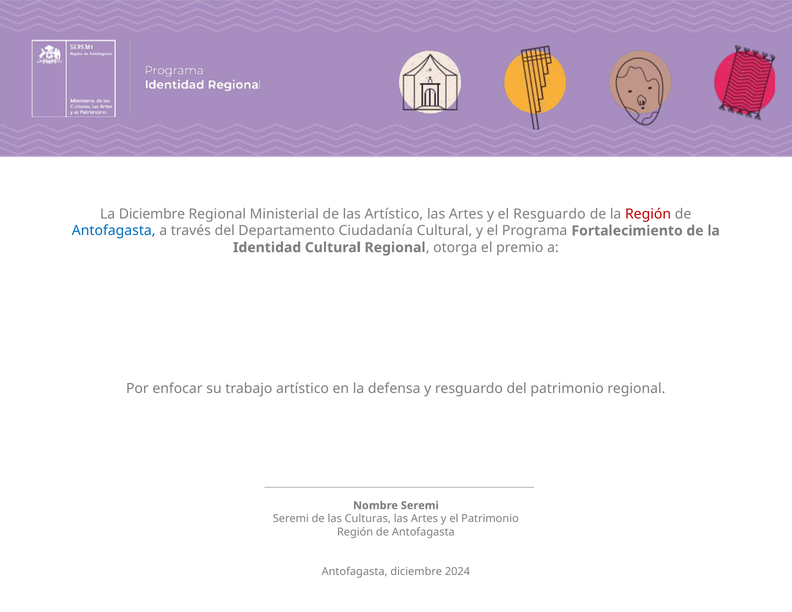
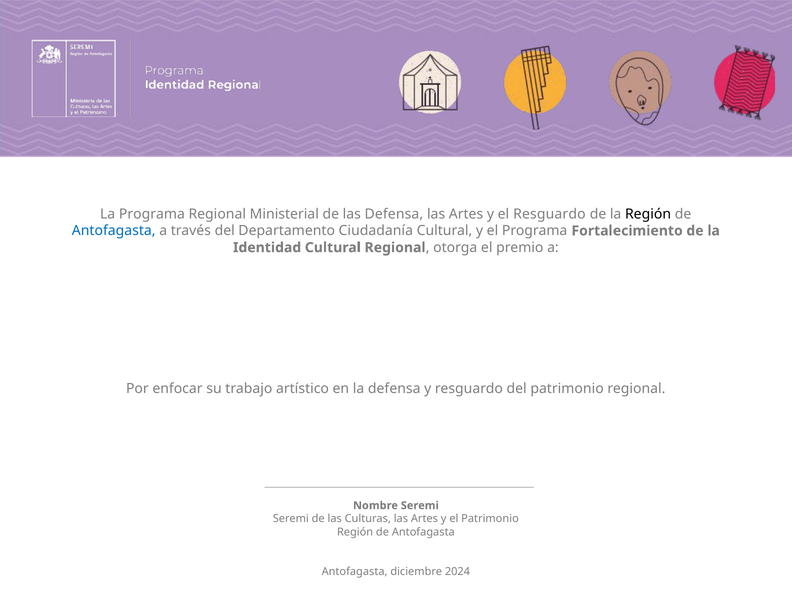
La Diciembre: Diciembre -> Programa
las Artístico: Artístico -> Defensa
Región at (648, 214) colour: red -> black
